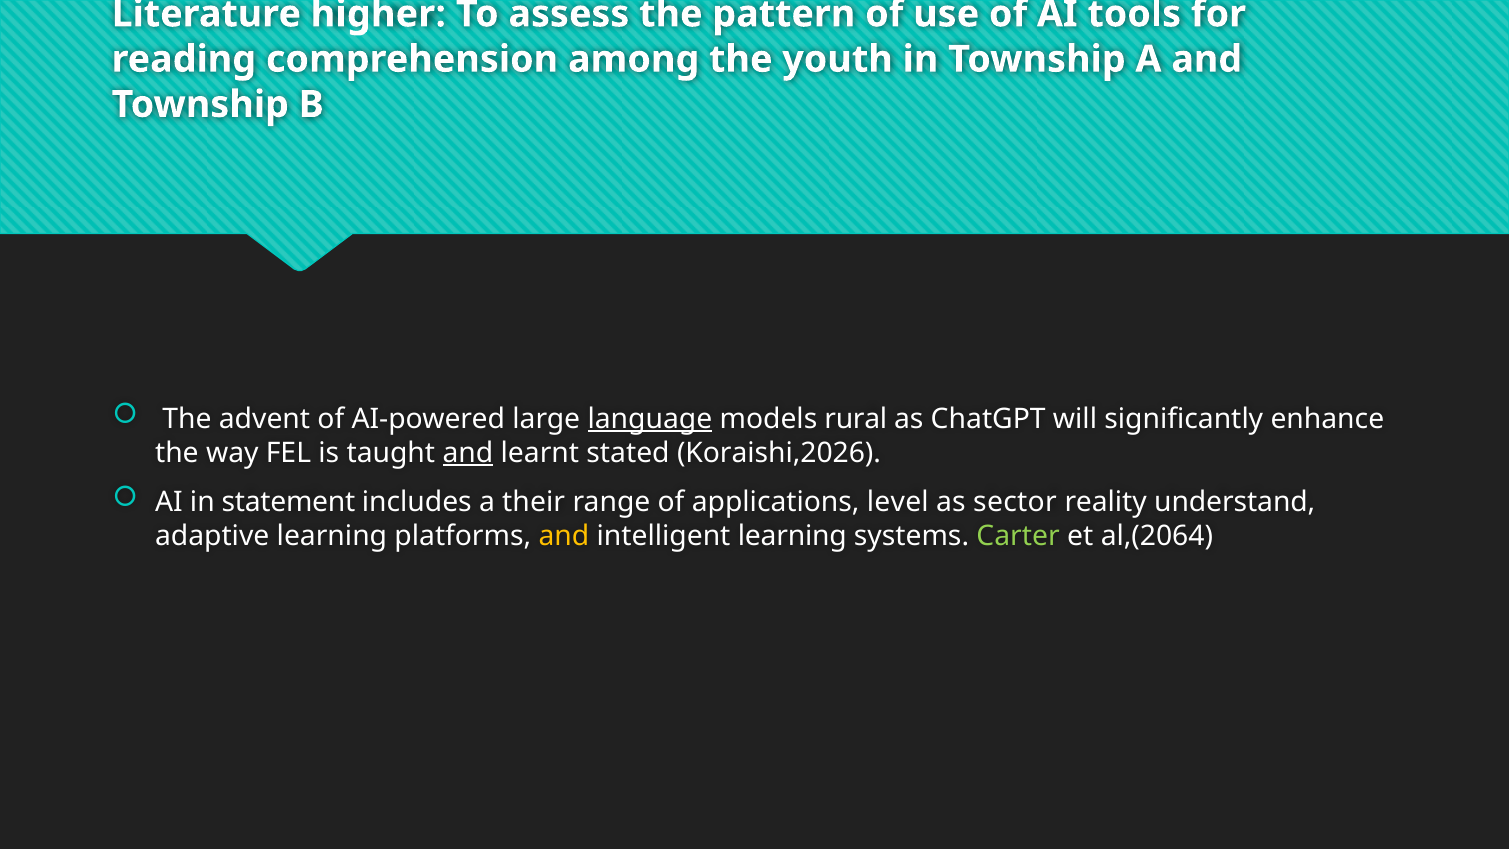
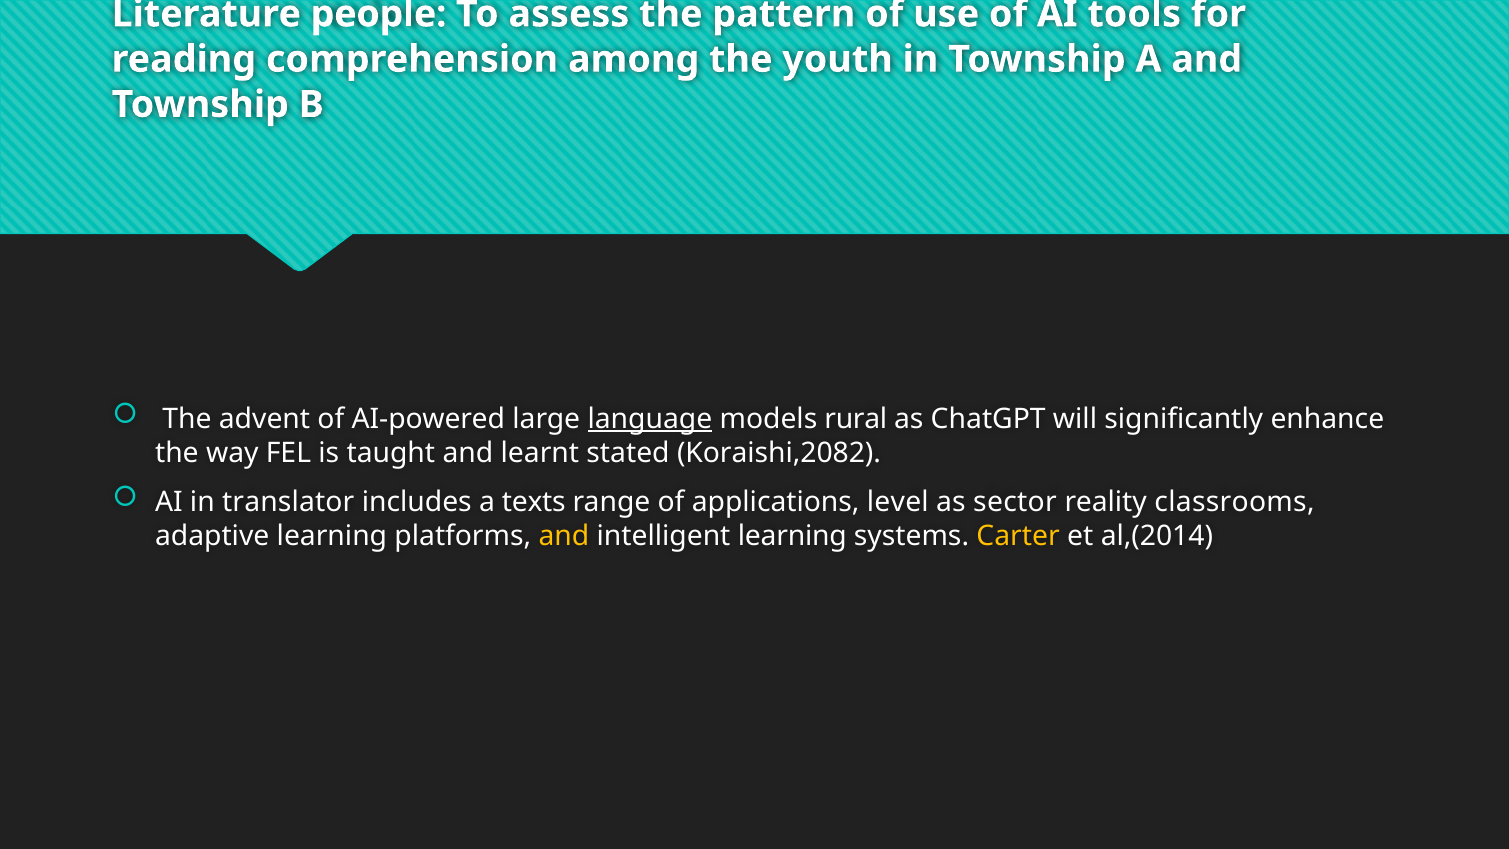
higher: higher -> people
and at (468, 453) underline: present -> none
Koraishi,2026: Koraishi,2026 -> Koraishi,2082
statement: statement -> translator
their: their -> texts
understand: understand -> classrooms
Carter colour: light green -> yellow
al,(2064: al,(2064 -> al,(2014
